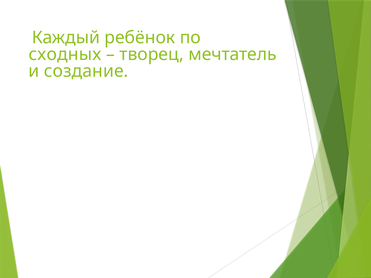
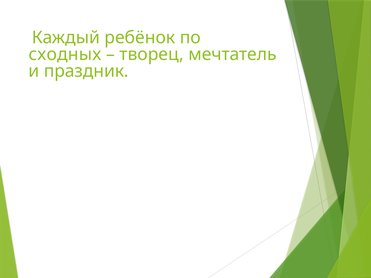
создание: создание -> праздник
